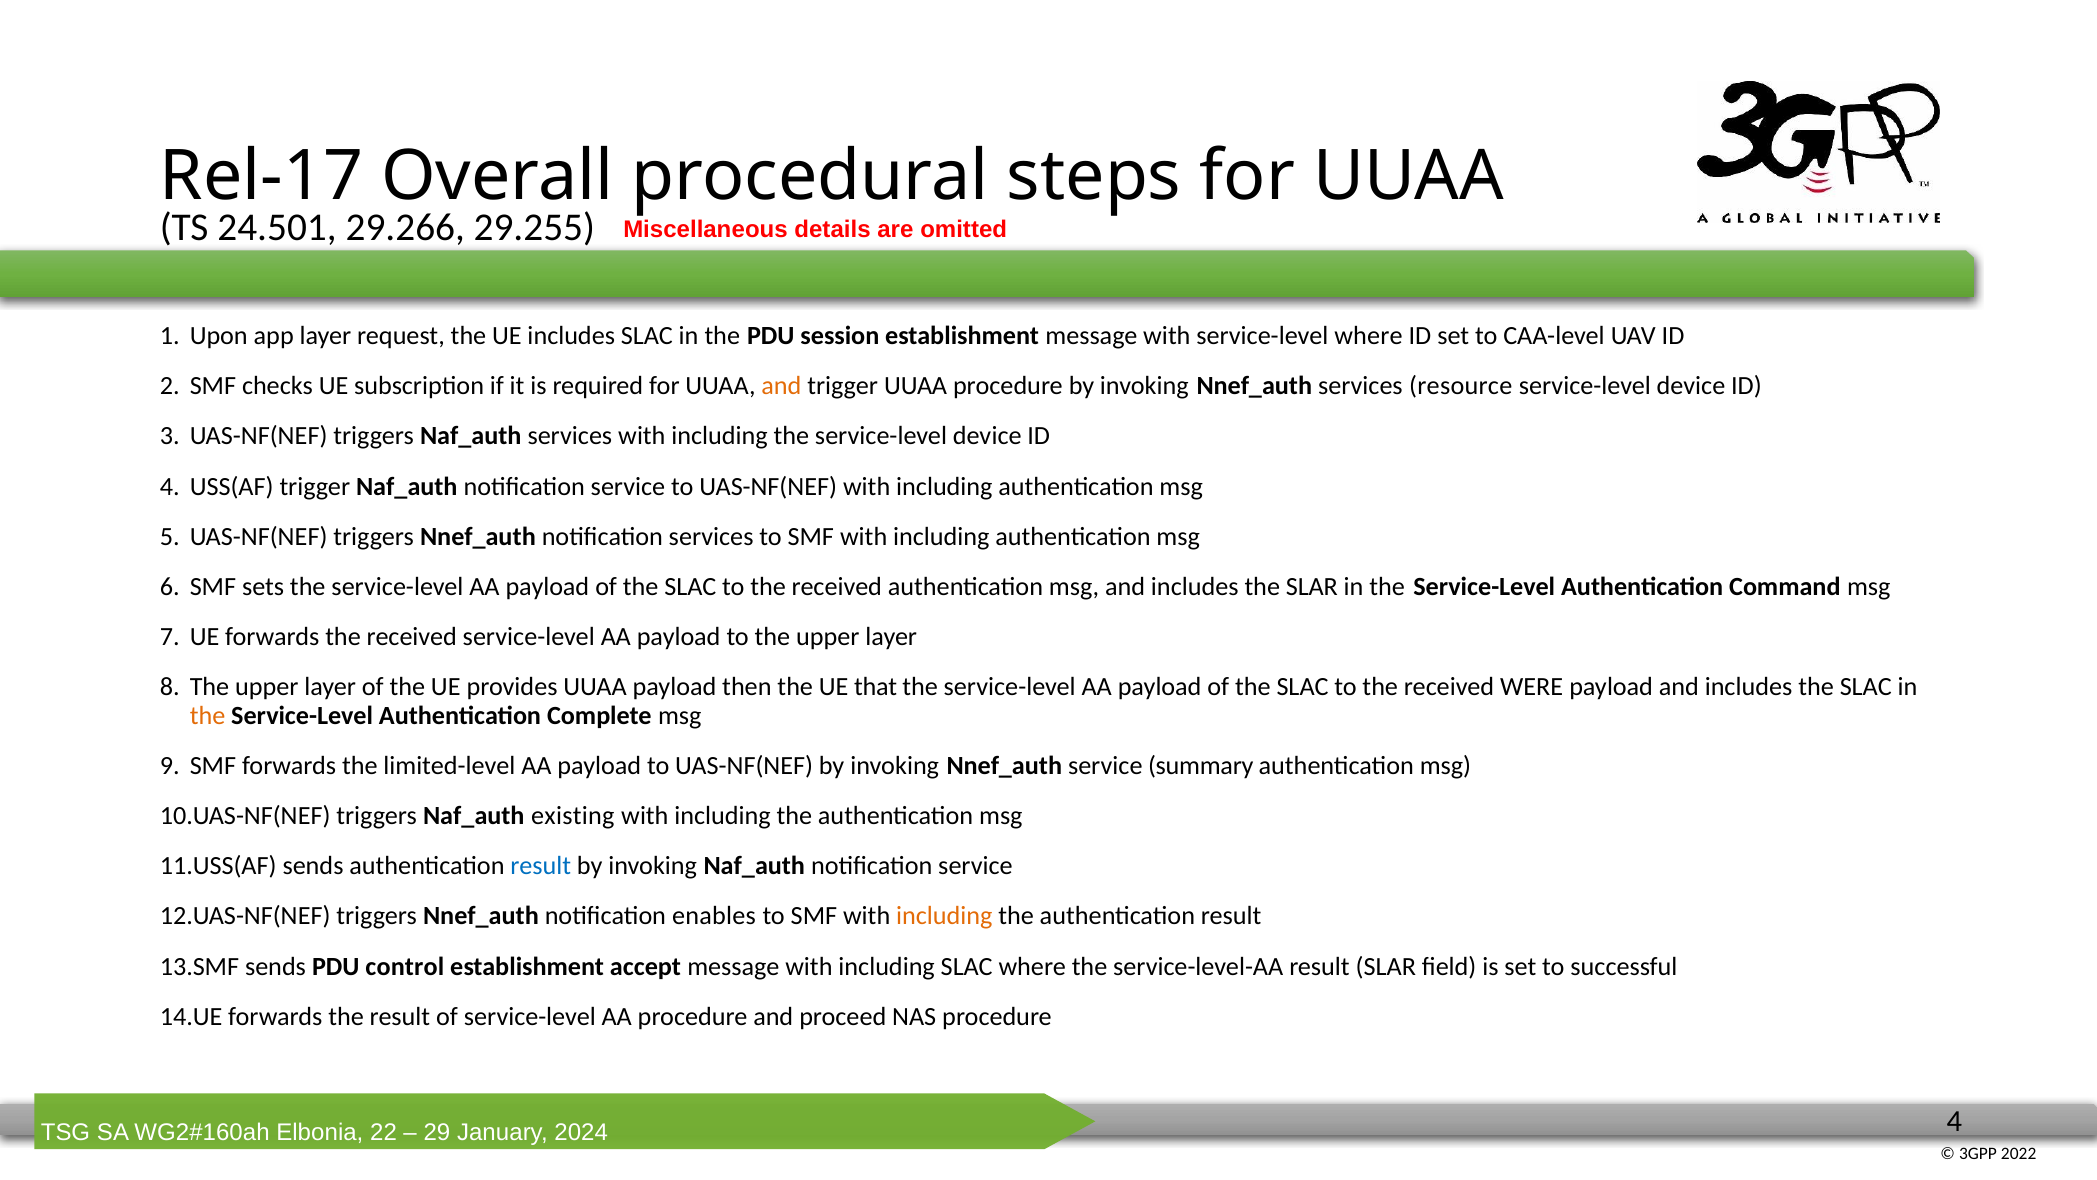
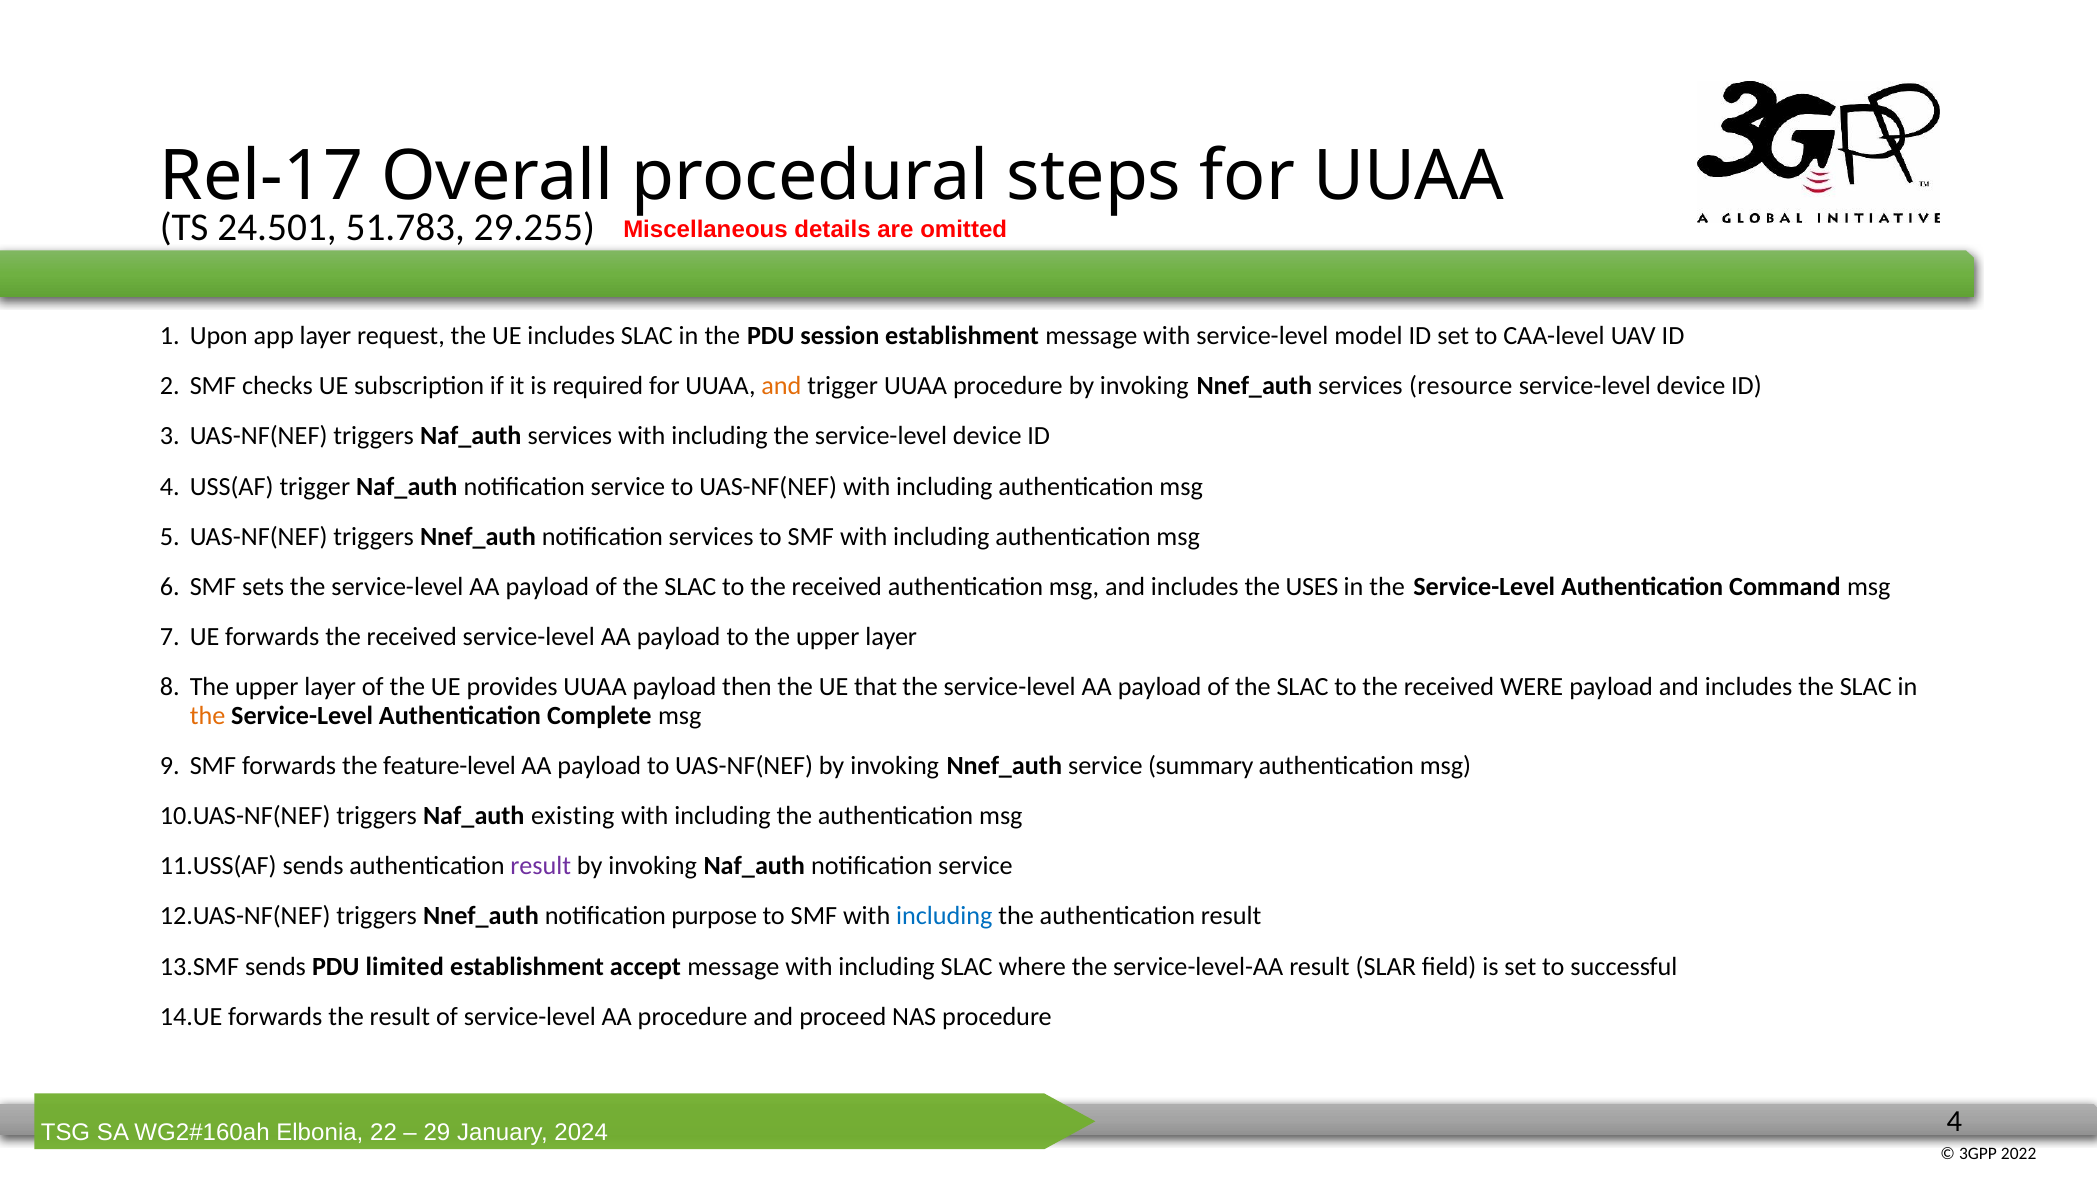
29.266: 29.266 -> 51.783
service-level where: where -> model
the SLAR: SLAR -> USES
limited-level: limited-level -> feature-level
result at (541, 866) colour: blue -> purple
enables: enables -> purpose
including at (944, 916) colour: orange -> blue
control: control -> limited
